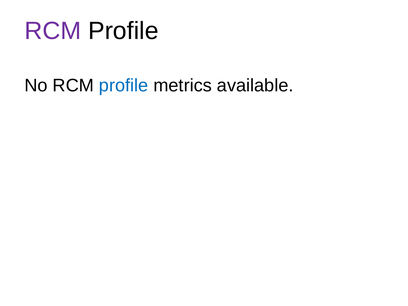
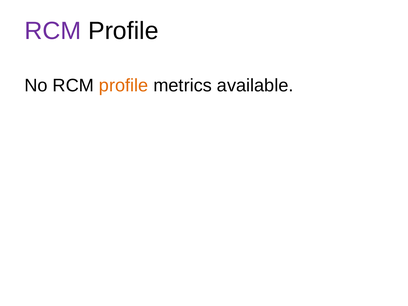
profile at (124, 86) colour: blue -> orange
